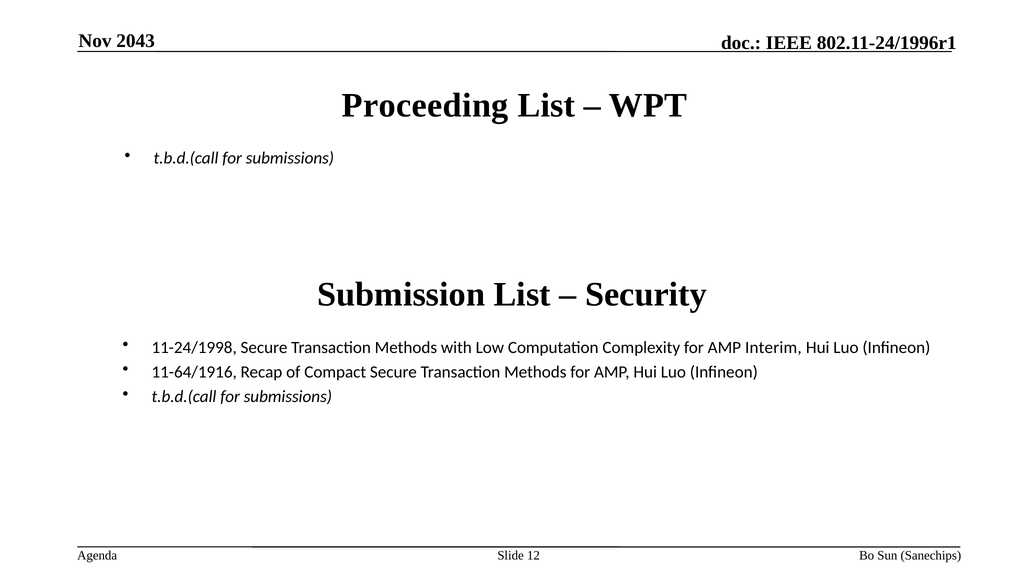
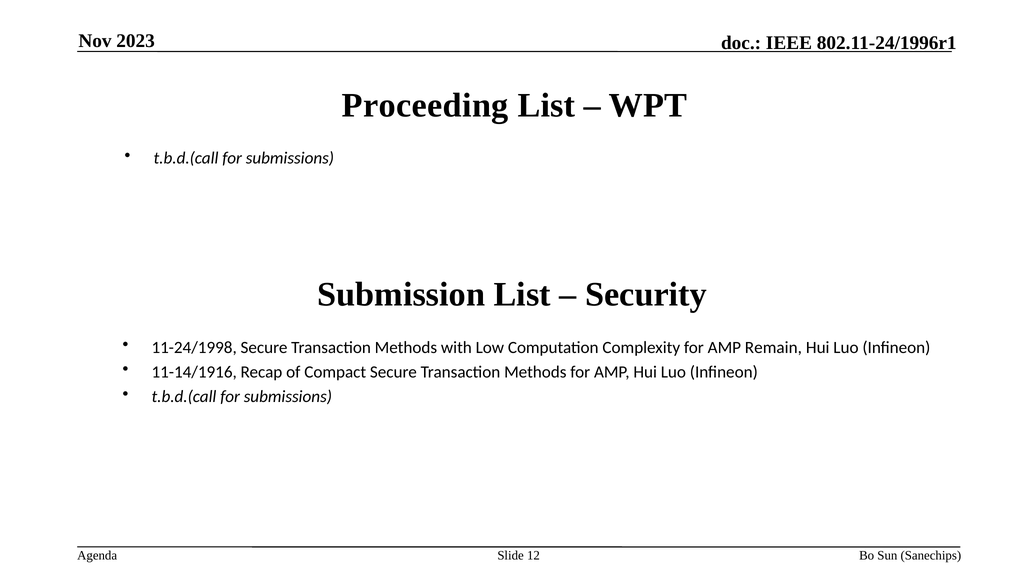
2043: 2043 -> 2023
Interim: Interim -> Remain
11-64/1916: 11-64/1916 -> 11-14/1916
